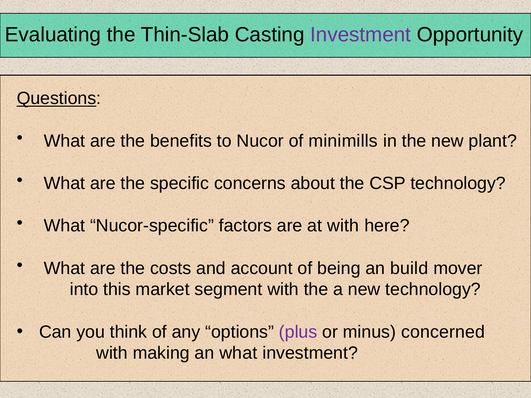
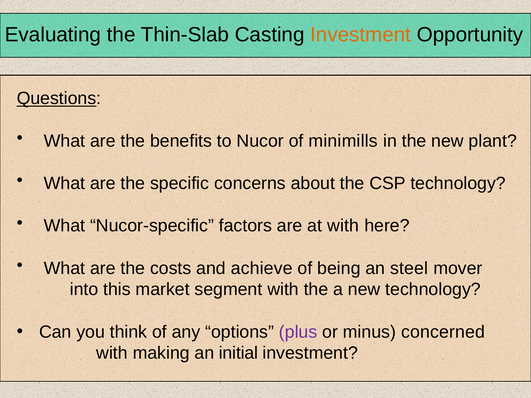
Investment at (361, 35) colour: purple -> orange
account: account -> achieve
build: build -> steel
an what: what -> initial
